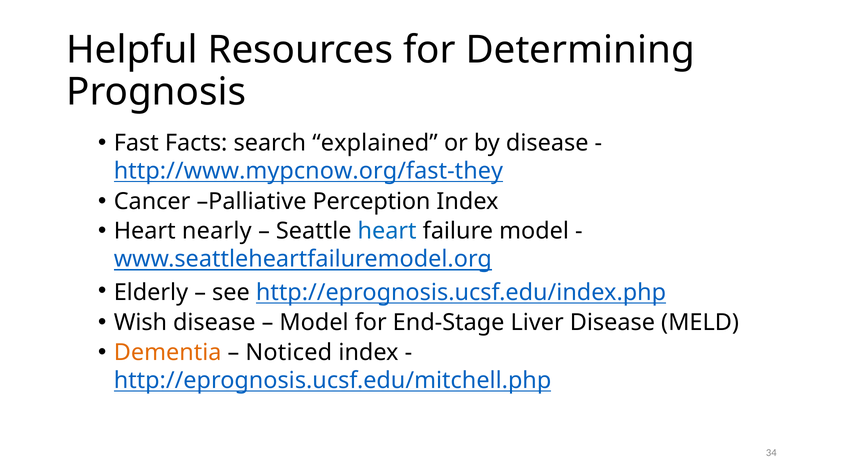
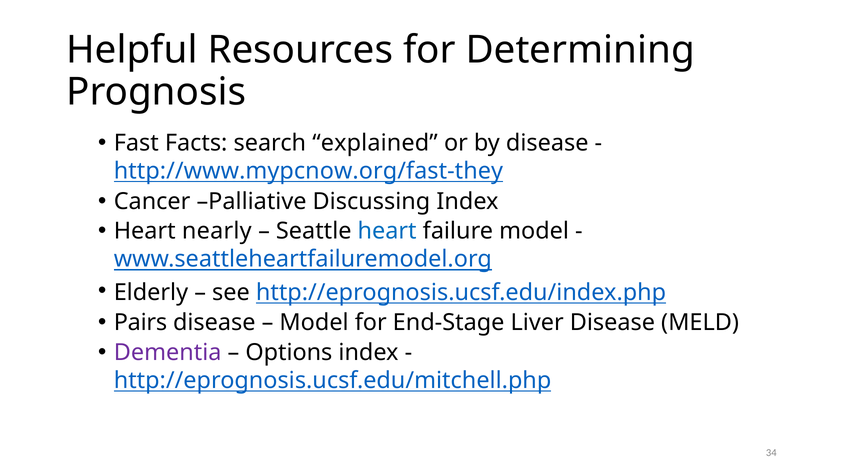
Perception: Perception -> Discussing
Wish: Wish -> Pairs
Dementia colour: orange -> purple
Noticed: Noticed -> Options
